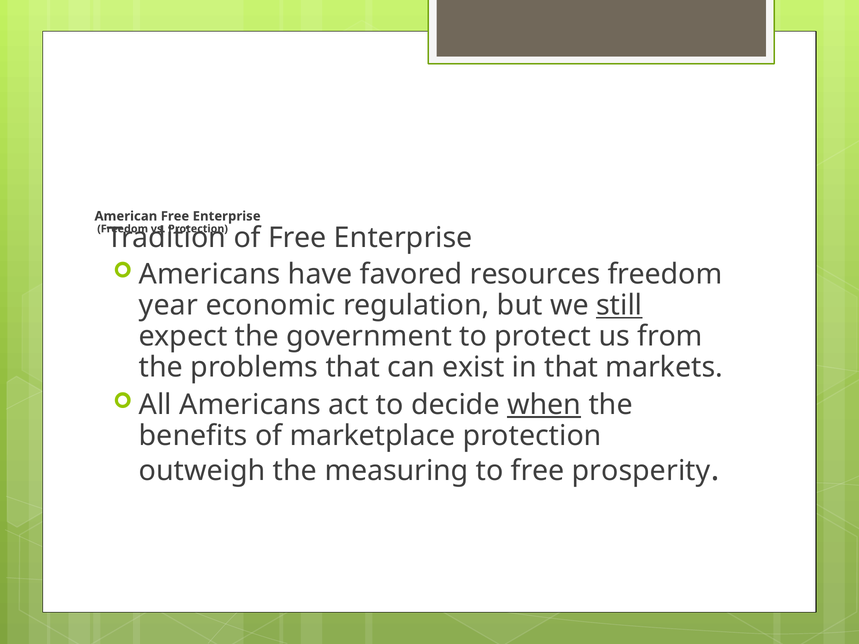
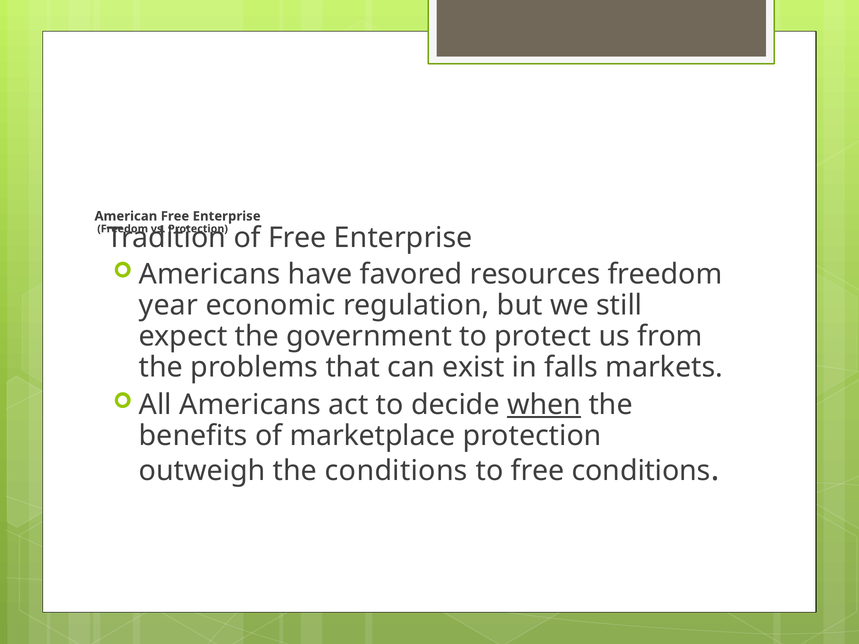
still underline: present -> none
in that: that -> falls
the measuring: measuring -> conditions
free prosperity: prosperity -> conditions
